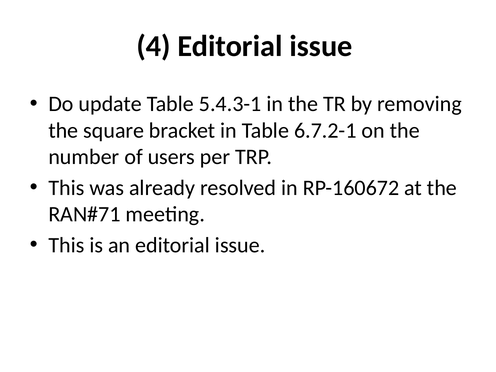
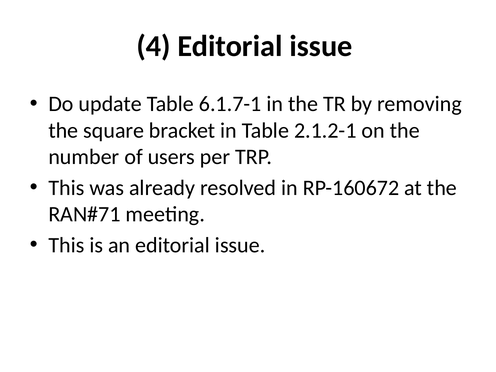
5.4.3-1: 5.4.3-1 -> 6.1.7-1
6.7.2-1: 6.7.2-1 -> 2.1.2-1
